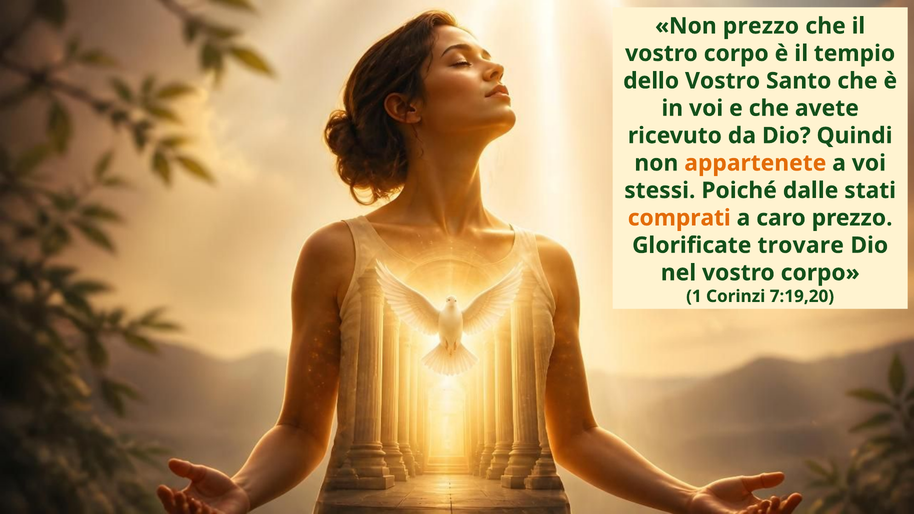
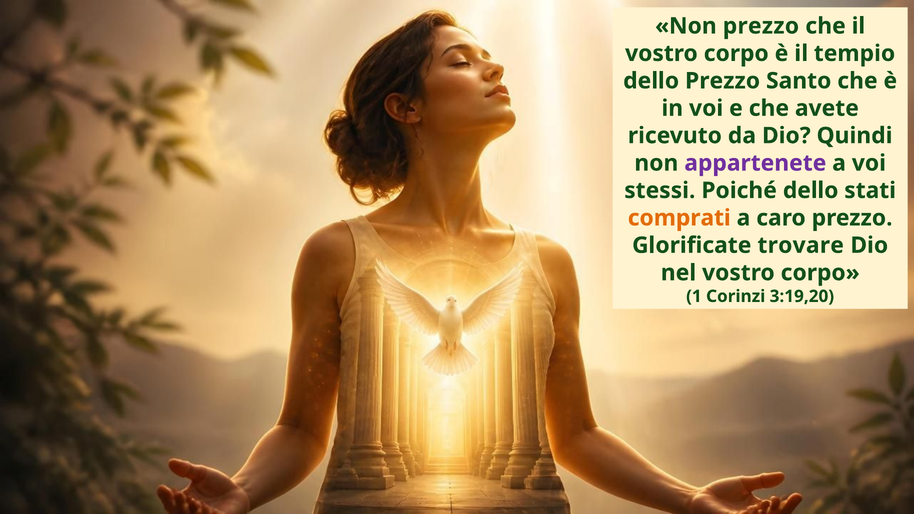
dello Vostro: Vostro -> Prezzo
appartenete colour: orange -> purple
Poiché dalle: dalle -> dello
7:19,20: 7:19,20 -> 3:19,20
